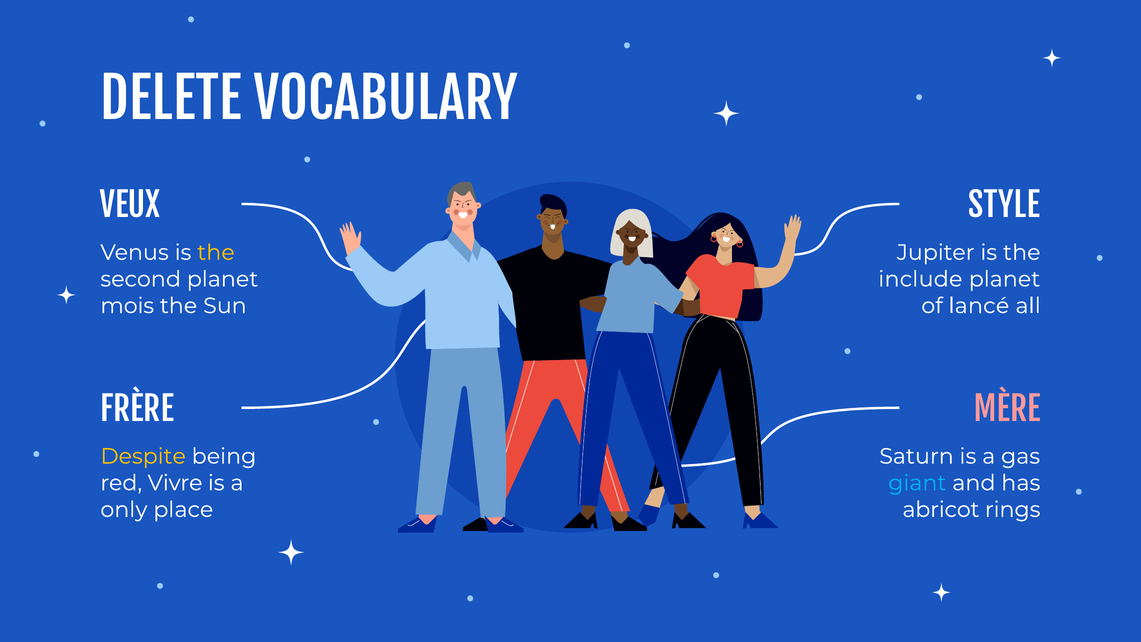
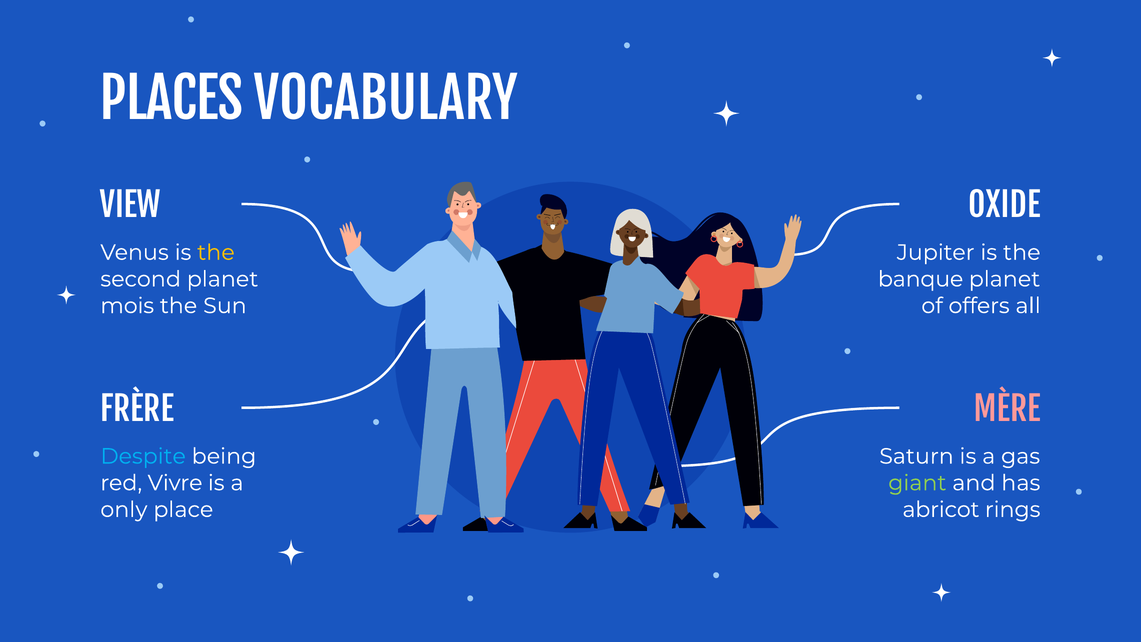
DELETE: DELETE -> PLACES
VEUX: VEUX -> VIEW
STYLE: STYLE -> OXIDE
include: include -> banque
lancé: lancé -> offers
Despite colour: yellow -> light blue
giant colour: light blue -> light green
